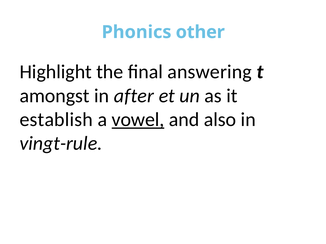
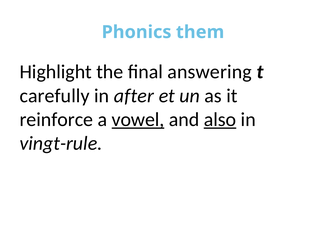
other: other -> them
amongst: amongst -> carefully
establish: establish -> reinforce
also underline: none -> present
